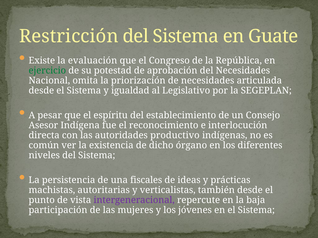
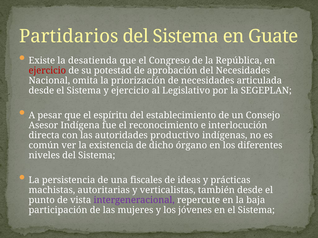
Restricción: Restricción -> Partidarios
evaluación: evaluación -> desatienda
ejercicio at (47, 71) colour: green -> red
y igualdad: igualdad -> ejercicio
